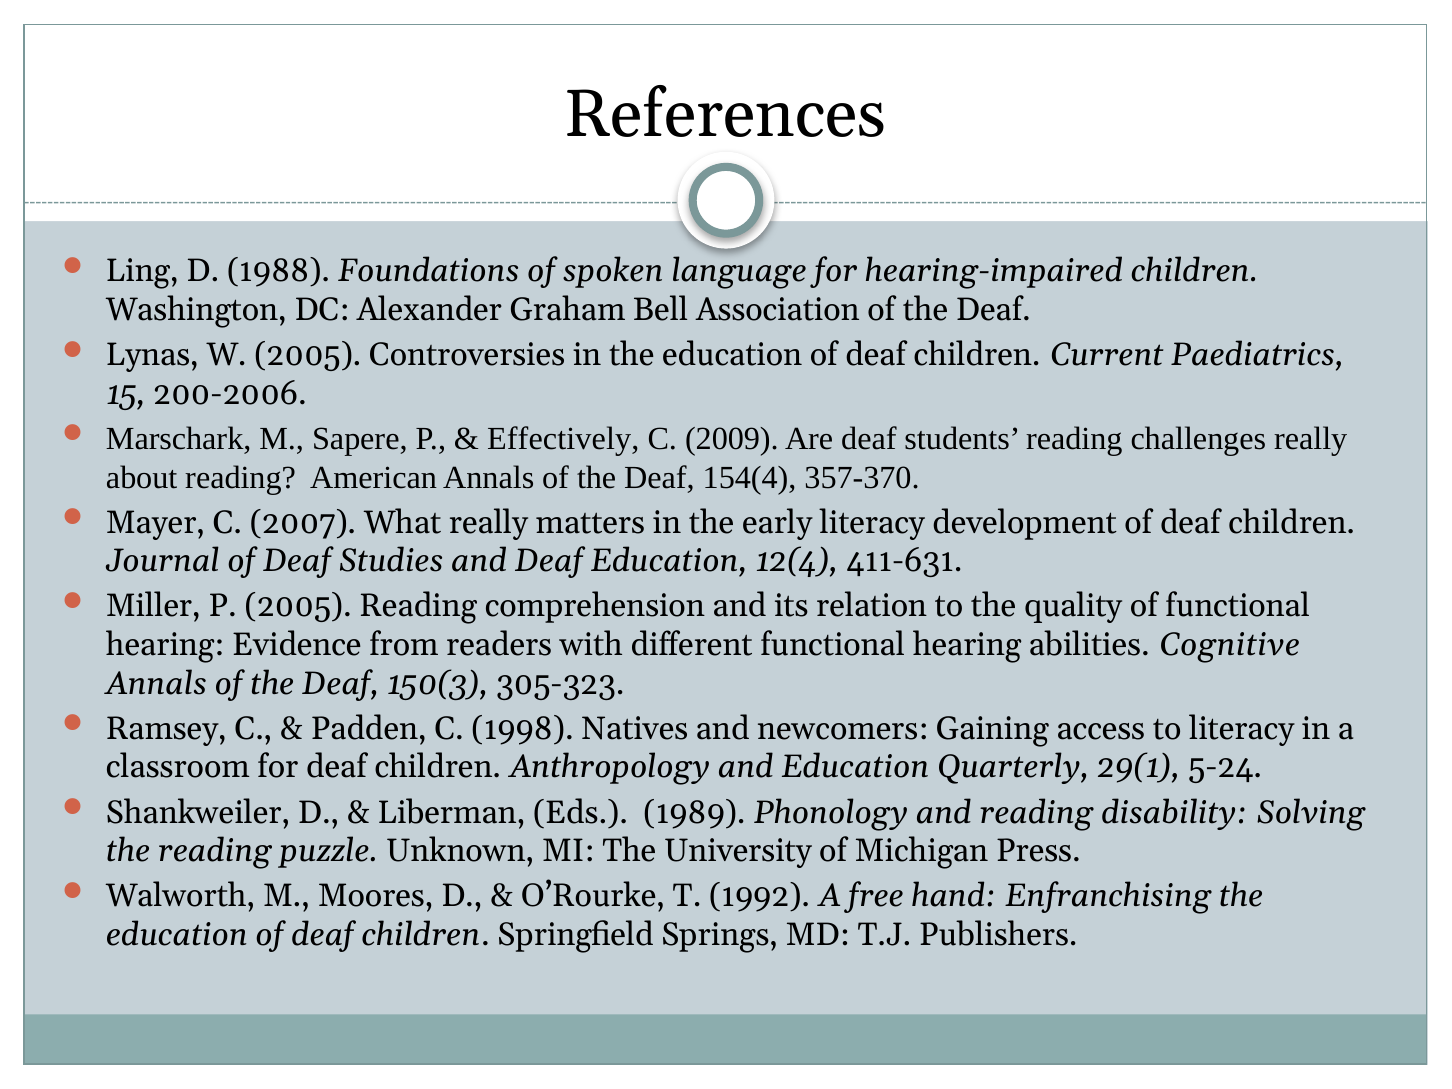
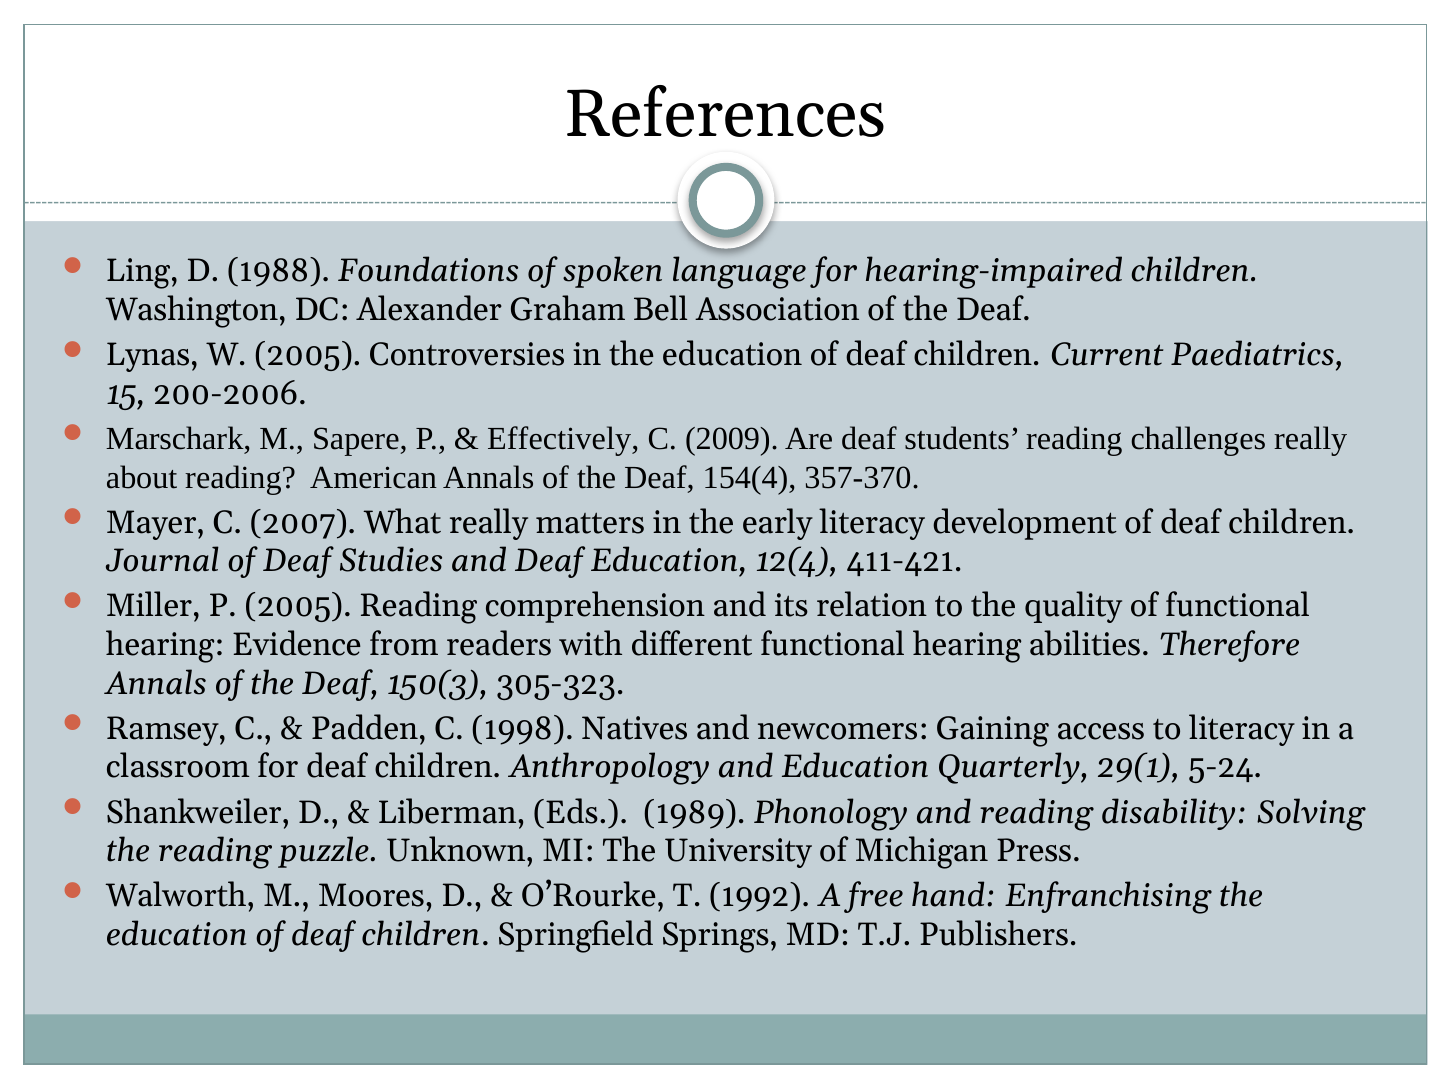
411-631: 411-631 -> 411-421
Cognitive: Cognitive -> Therefore
